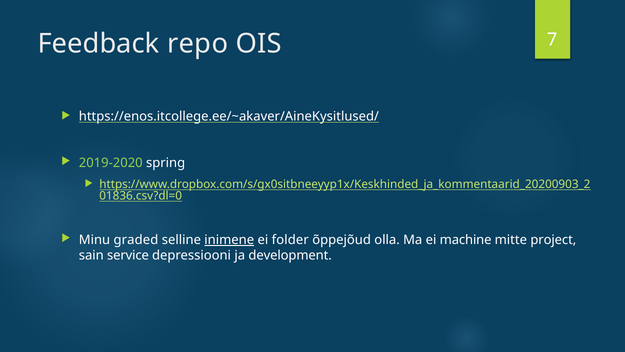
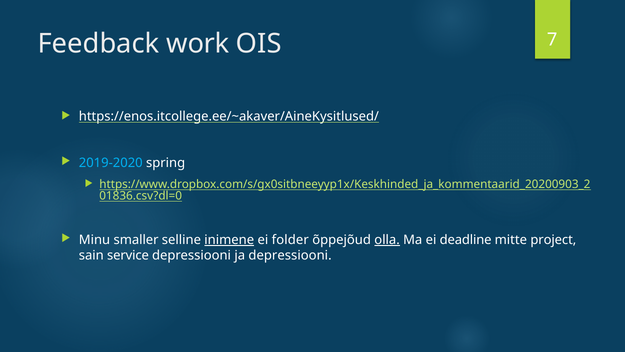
repo: repo -> work
2019-2020 colour: light green -> light blue
graded: graded -> smaller
olla underline: none -> present
machine: machine -> deadline
ja development: development -> depressiooni
